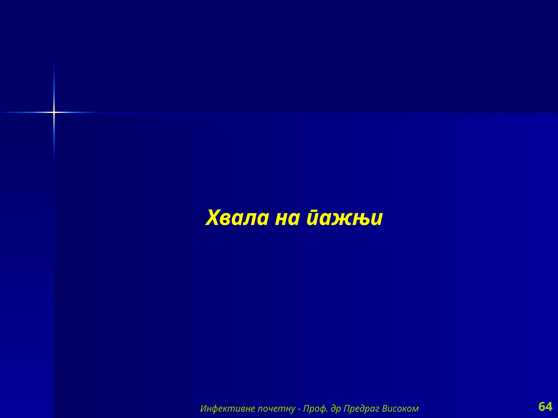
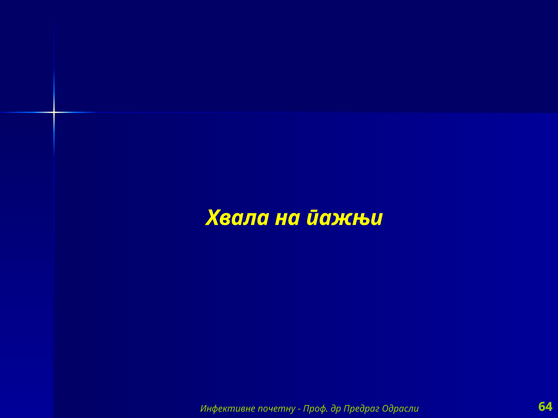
Високом: Високом -> Одрасли
